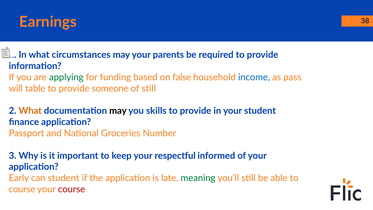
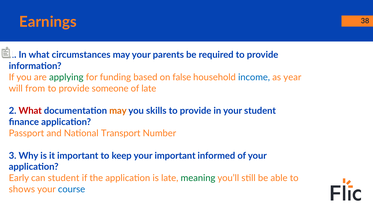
pass: pass -> year
table: table -> from
of still: still -> late
What at (30, 111) colour: orange -> red
may at (118, 111) colour: black -> orange
Groceries: Groceries -> Transport
your respectful: respectful -> important
course at (22, 189): course -> shows
course at (72, 189) colour: red -> blue
